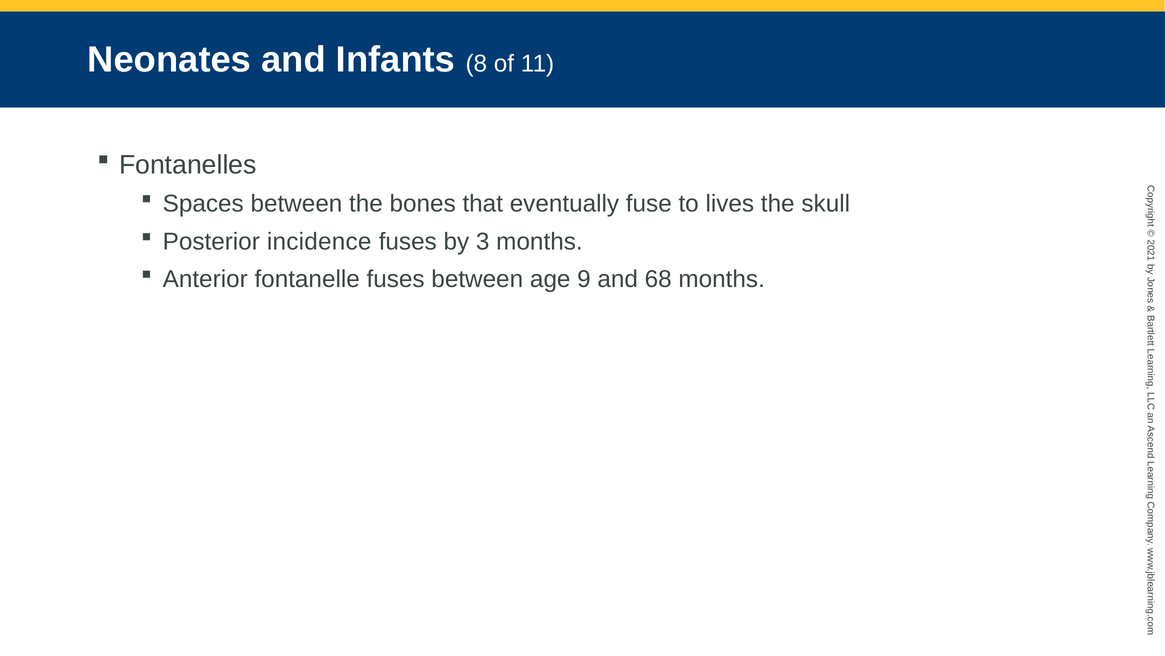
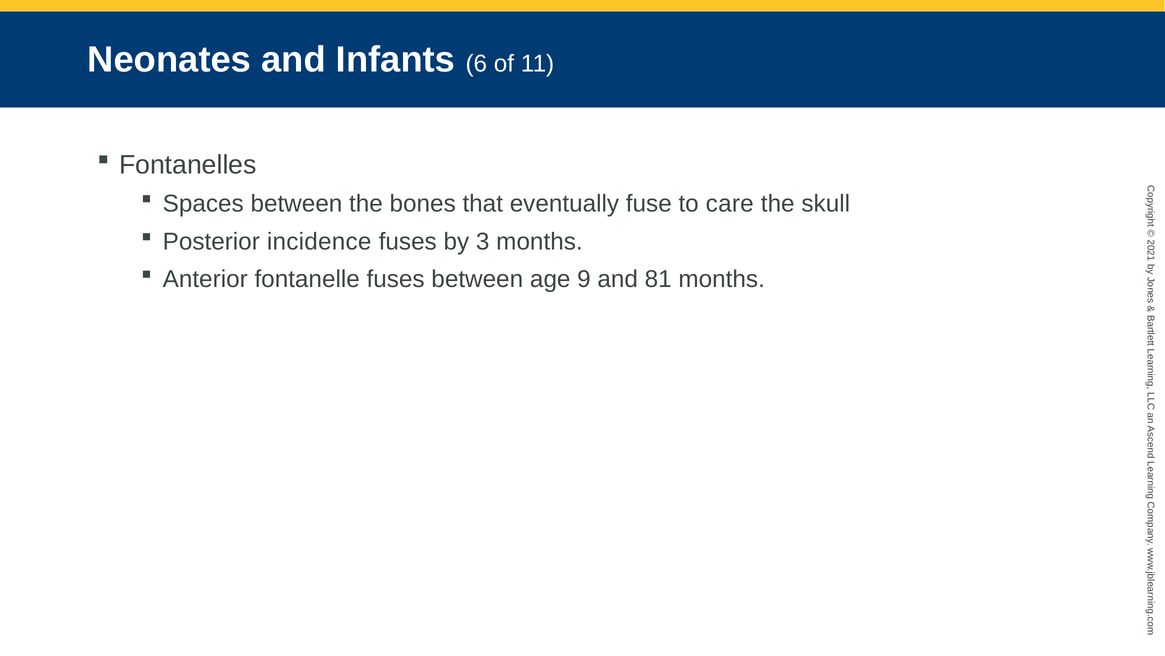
8: 8 -> 6
lives: lives -> care
68: 68 -> 81
